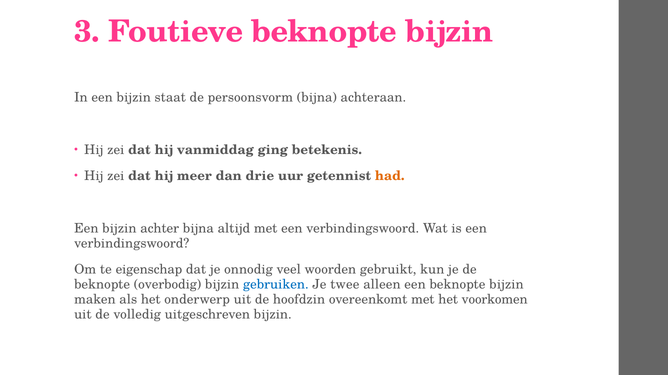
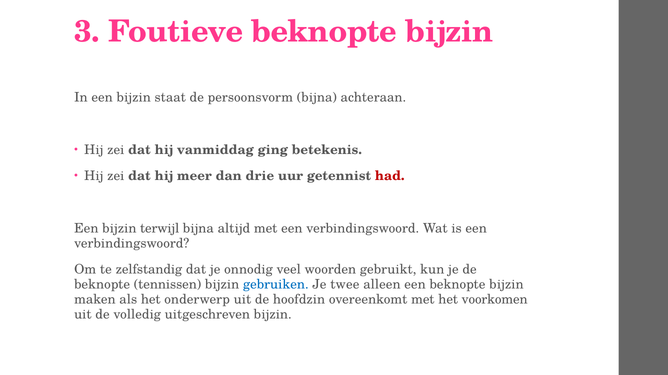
had colour: orange -> red
achter: achter -> terwijl
eigenschap: eigenschap -> zelfstandig
overbodig: overbodig -> tennissen
